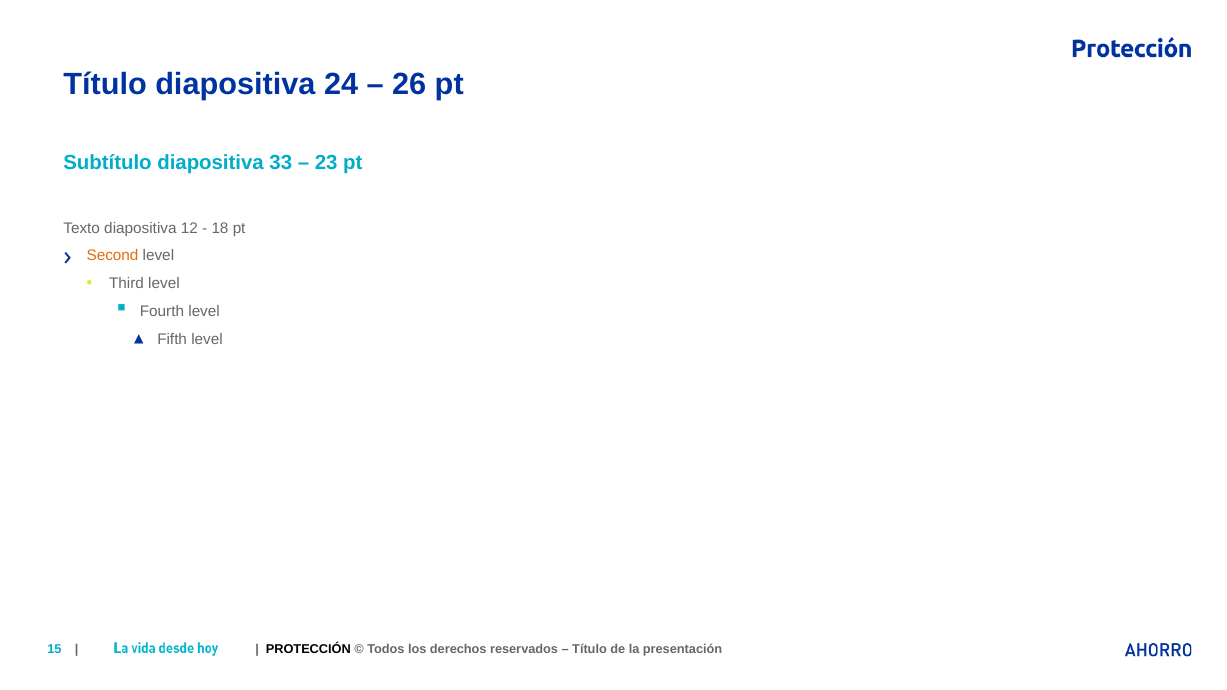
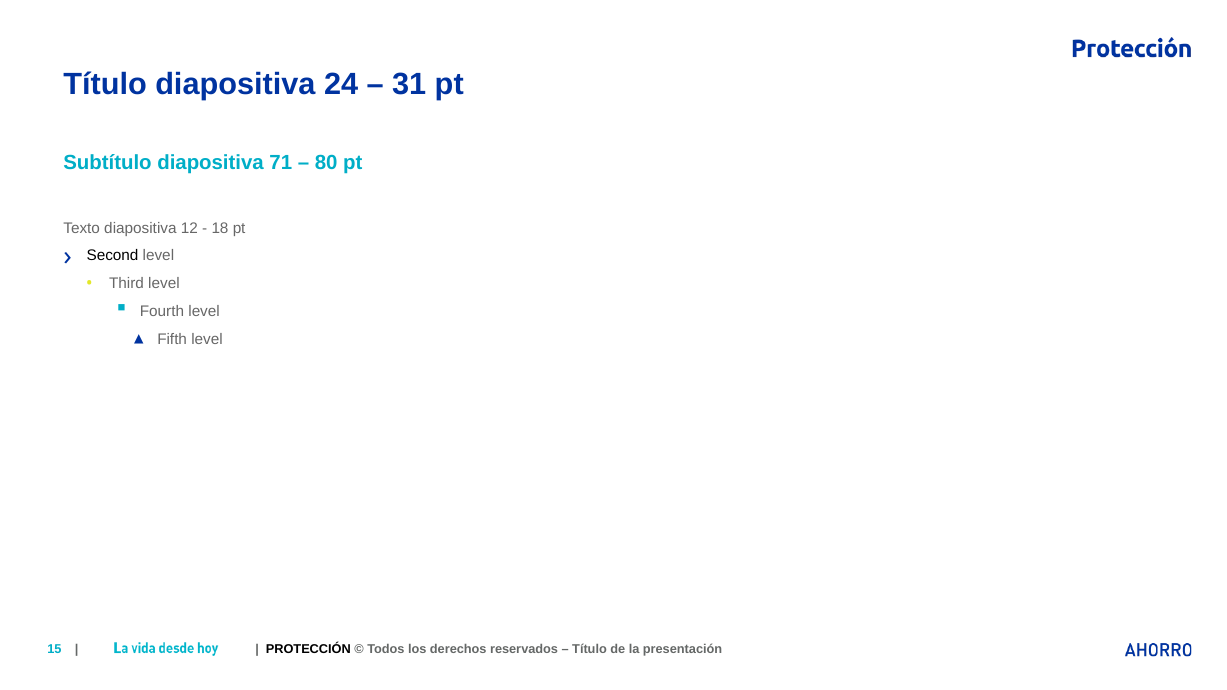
26: 26 -> 31
33: 33 -> 71
23: 23 -> 80
Second colour: orange -> black
